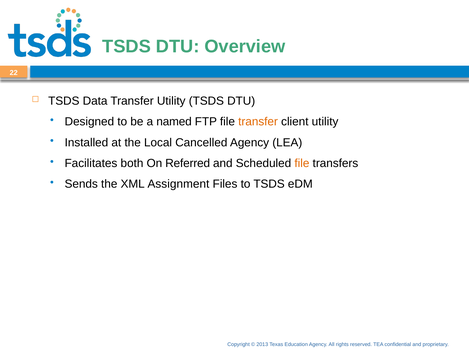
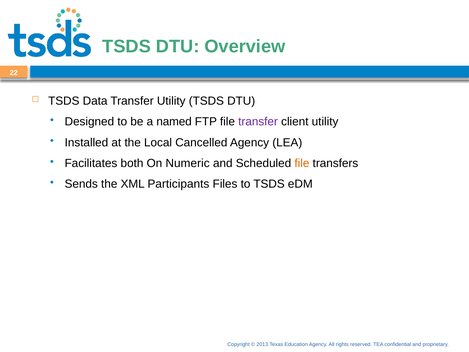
transfer at (258, 122) colour: orange -> purple
Referred: Referred -> Numeric
Assignment: Assignment -> Participants
